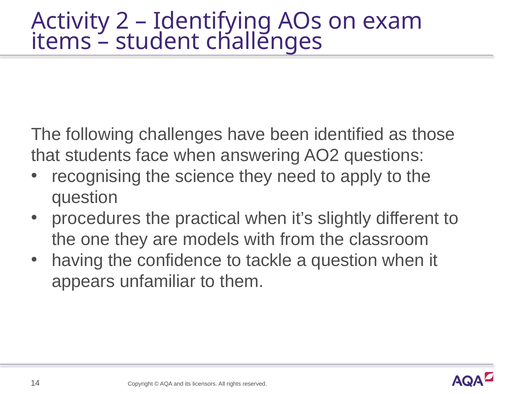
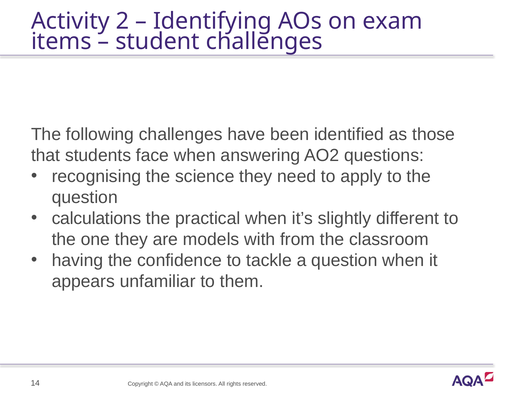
procedures: procedures -> calculations
